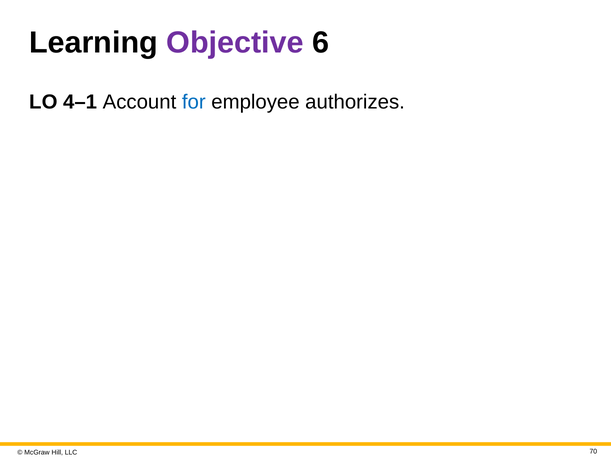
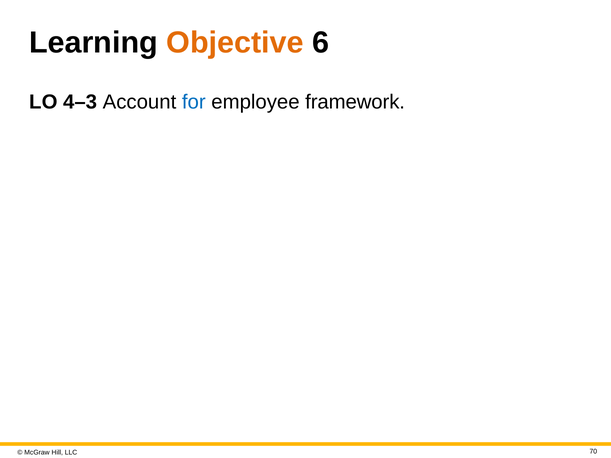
Objective colour: purple -> orange
4–1: 4–1 -> 4–3
authorizes: authorizes -> framework
